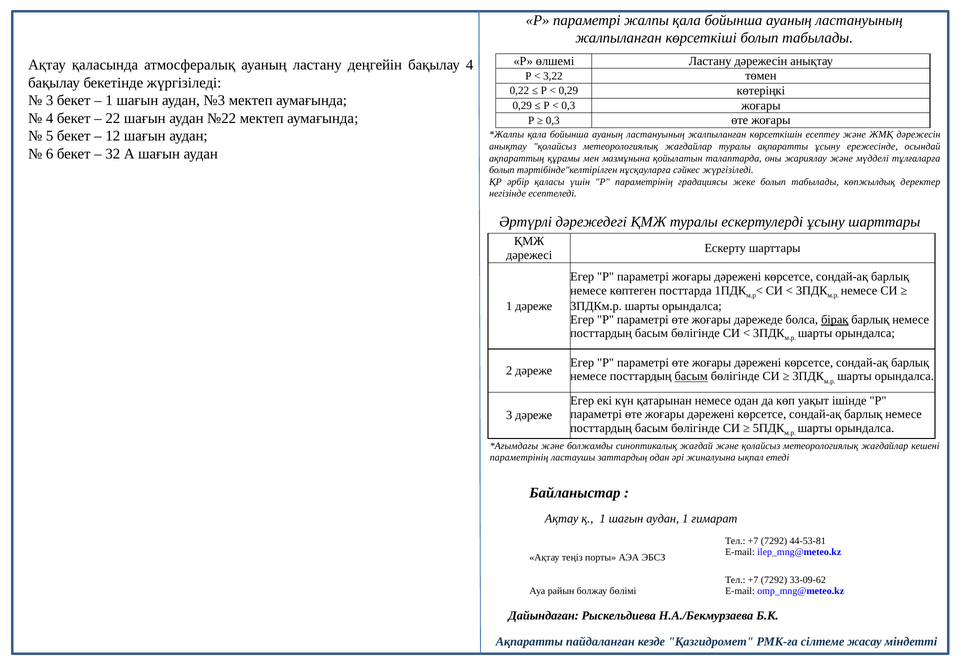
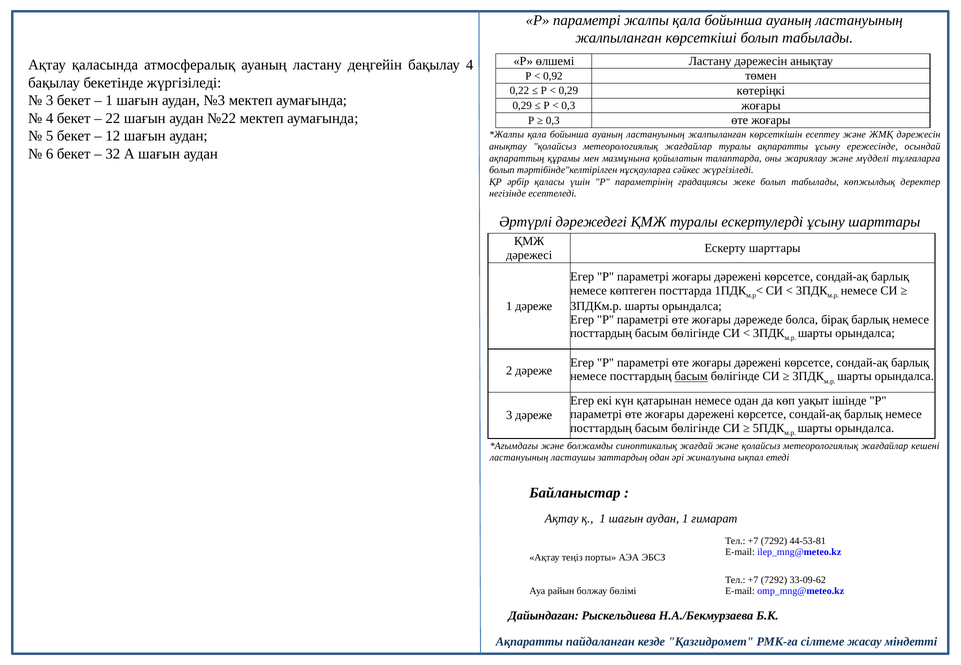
3,22: 3,22 -> 0,92
бірақ underline: present -> none
параметрінің at (519, 458): параметрінің -> ластануының
